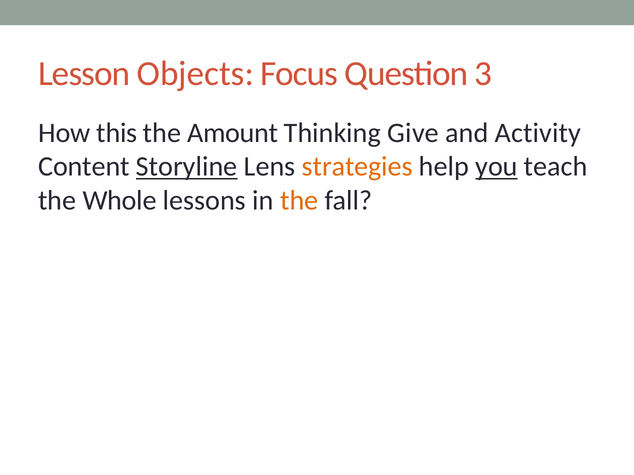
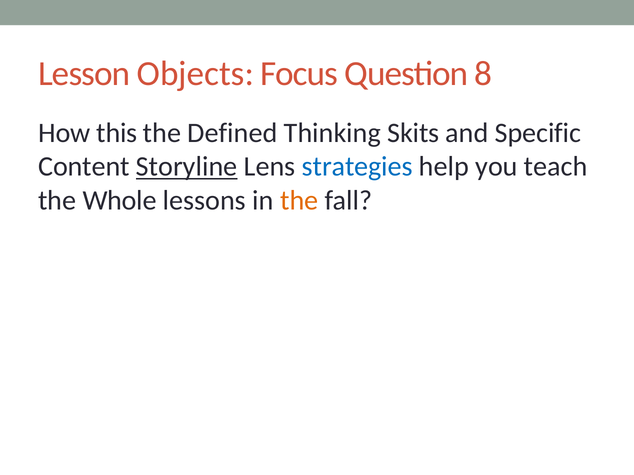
3: 3 -> 8
Amount: Amount -> Defined
Give: Give -> Skits
Activity: Activity -> Specific
strategies colour: orange -> blue
you underline: present -> none
